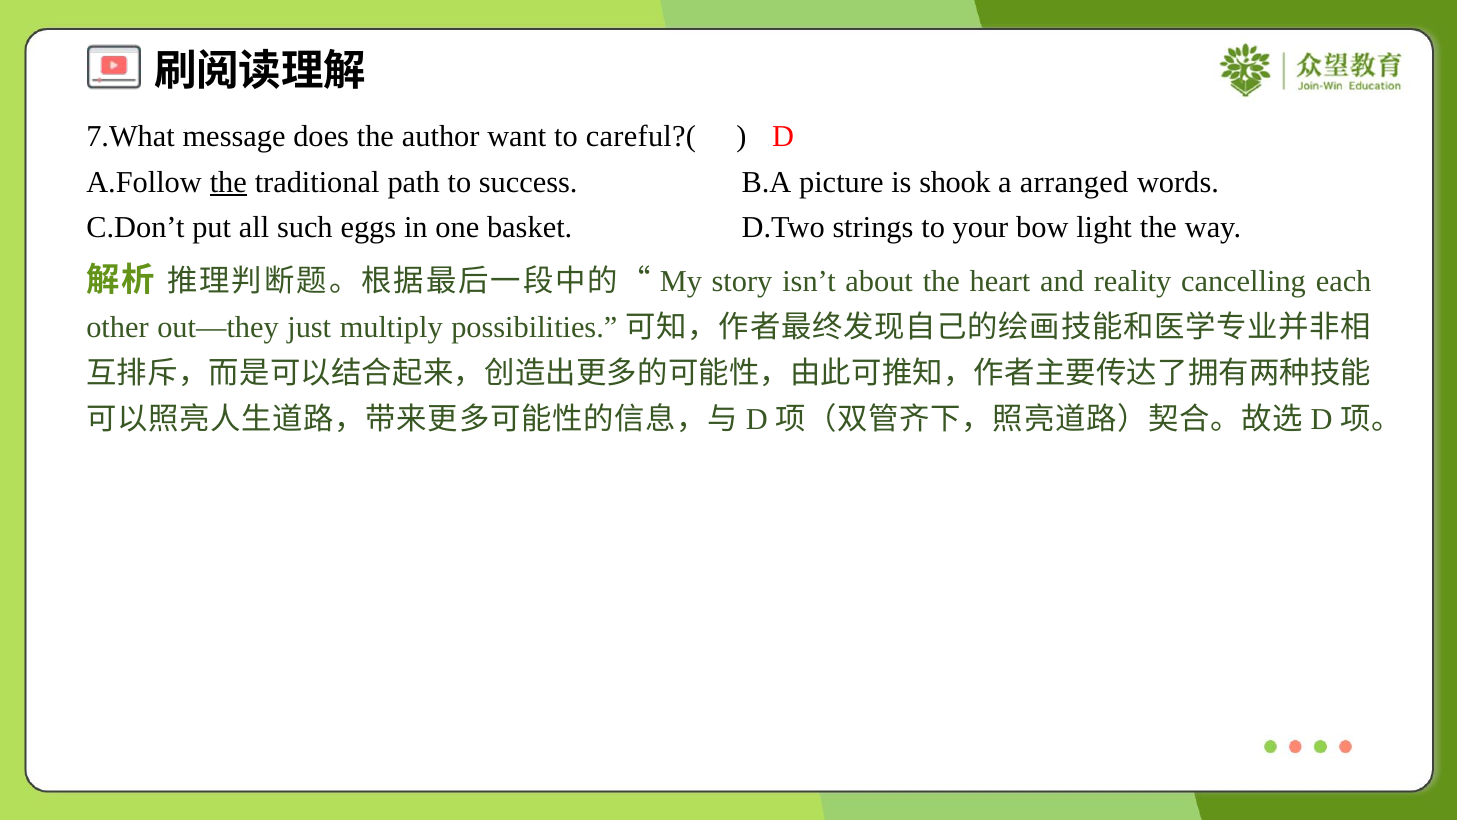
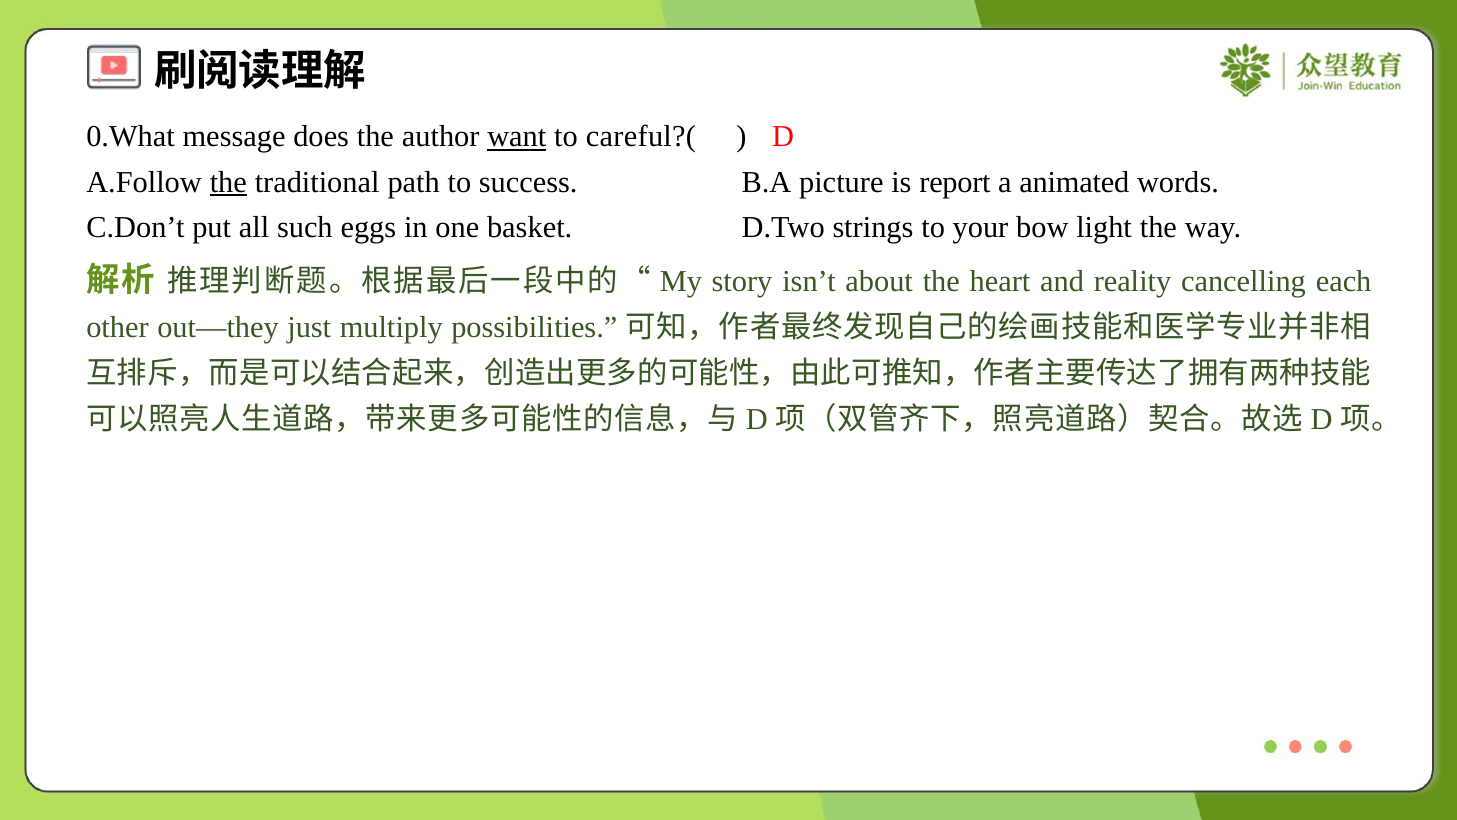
7.What: 7.What -> 0.What
want underline: none -> present
shook: shook -> report
arranged: arranged -> animated
